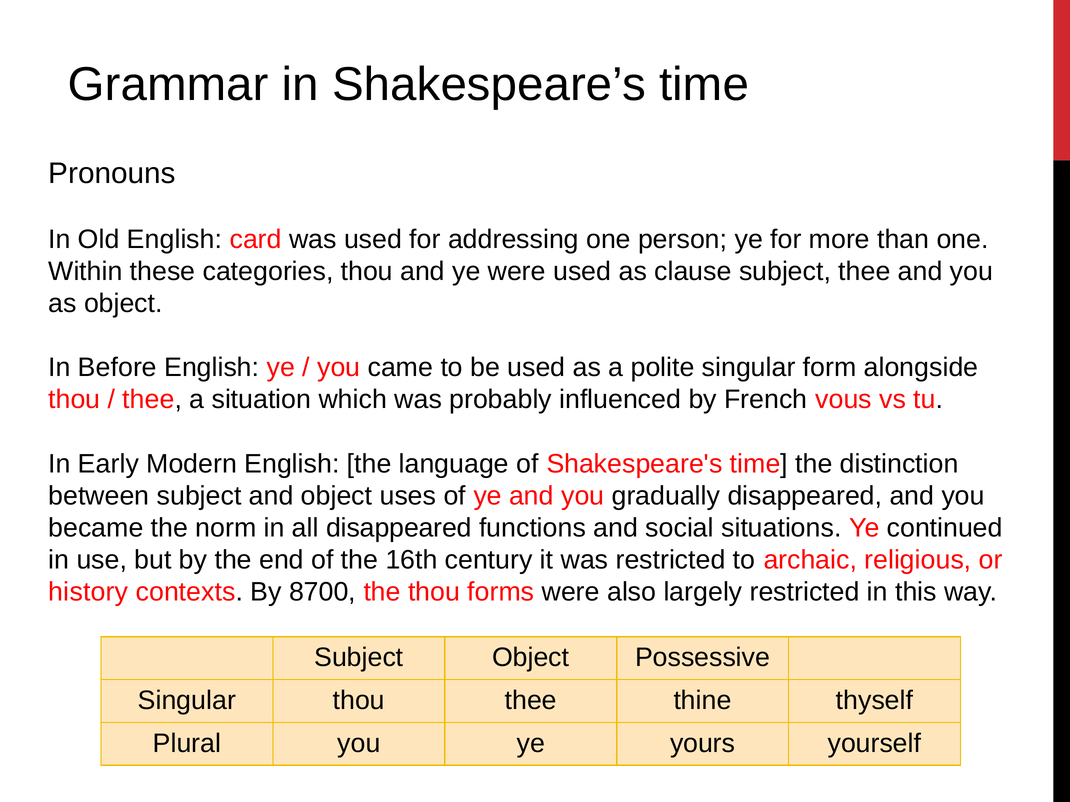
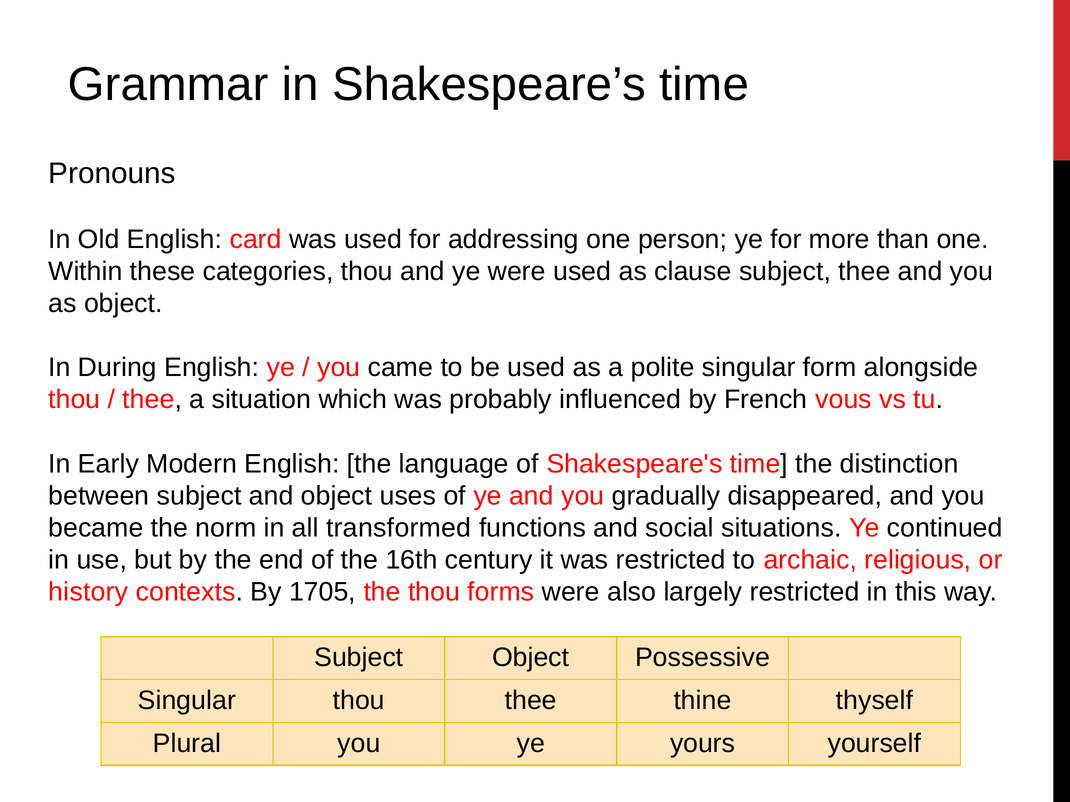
Before: Before -> During
all disappeared: disappeared -> transformed
8700: 8700 -> 1705
